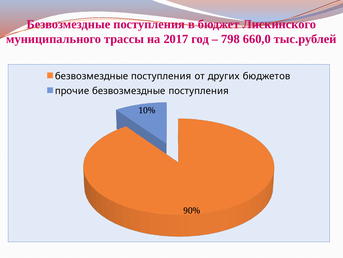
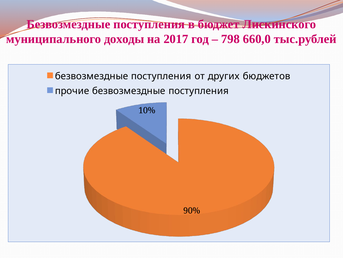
трассы: трассы -> доходы
